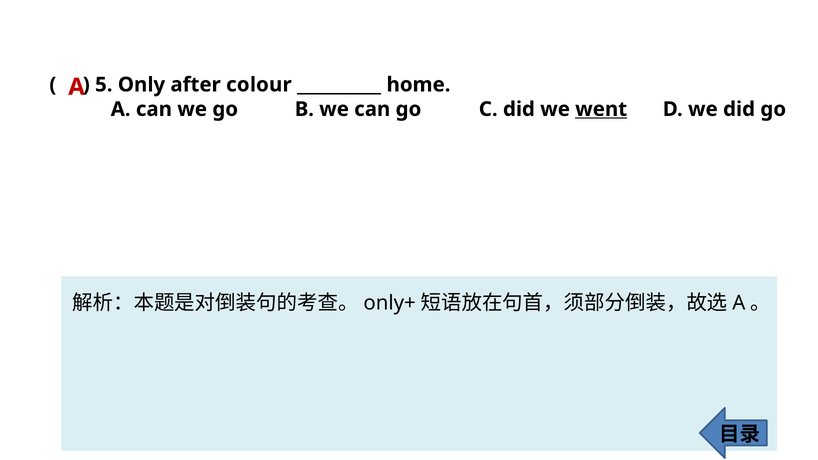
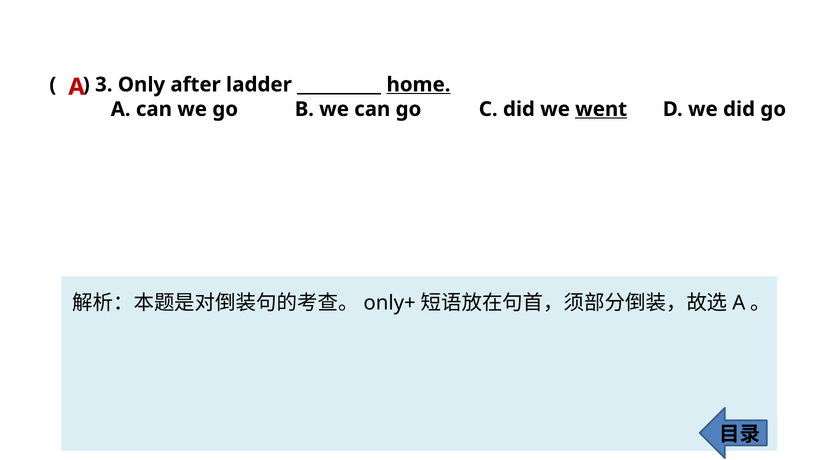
5: 5 -> 3
colour: colour -> ladder
home underline: none -> present
